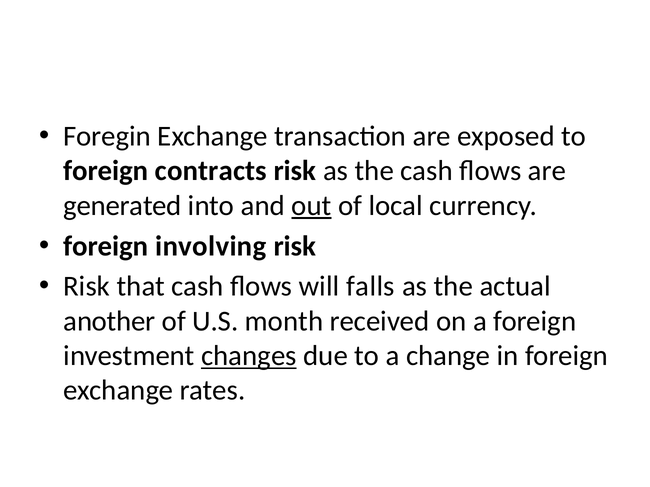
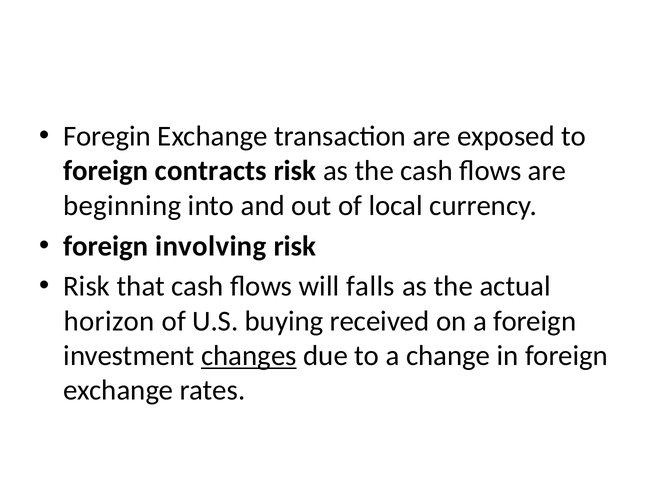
generated: generated -> beginning
out underline: present -> none
another: another -> horizon
month: month -> buying
